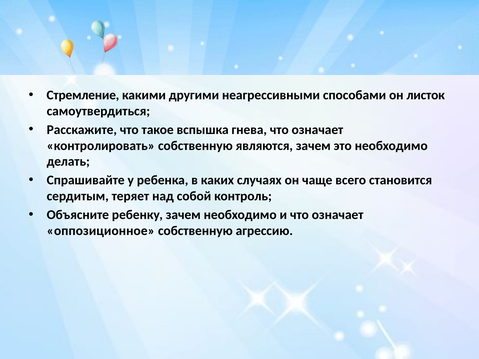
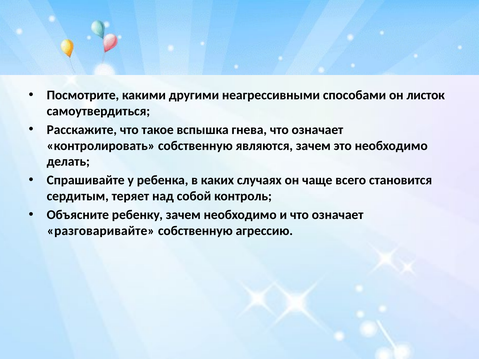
Стремление: Стремление -> Посмотрите
оппозиционное: оппозиционное -> разговаривайте
